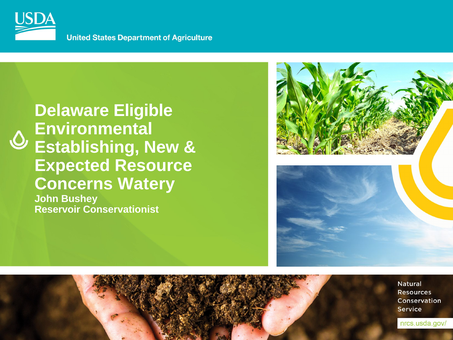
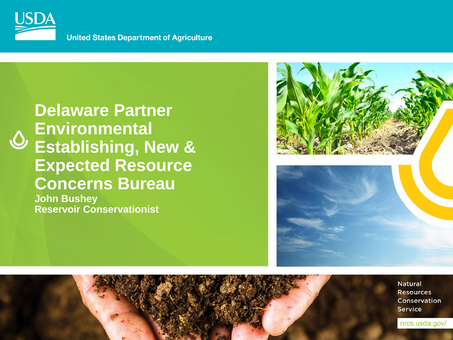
Eligible: Eligible -> Partner
Watery: Watery -> Bureau
